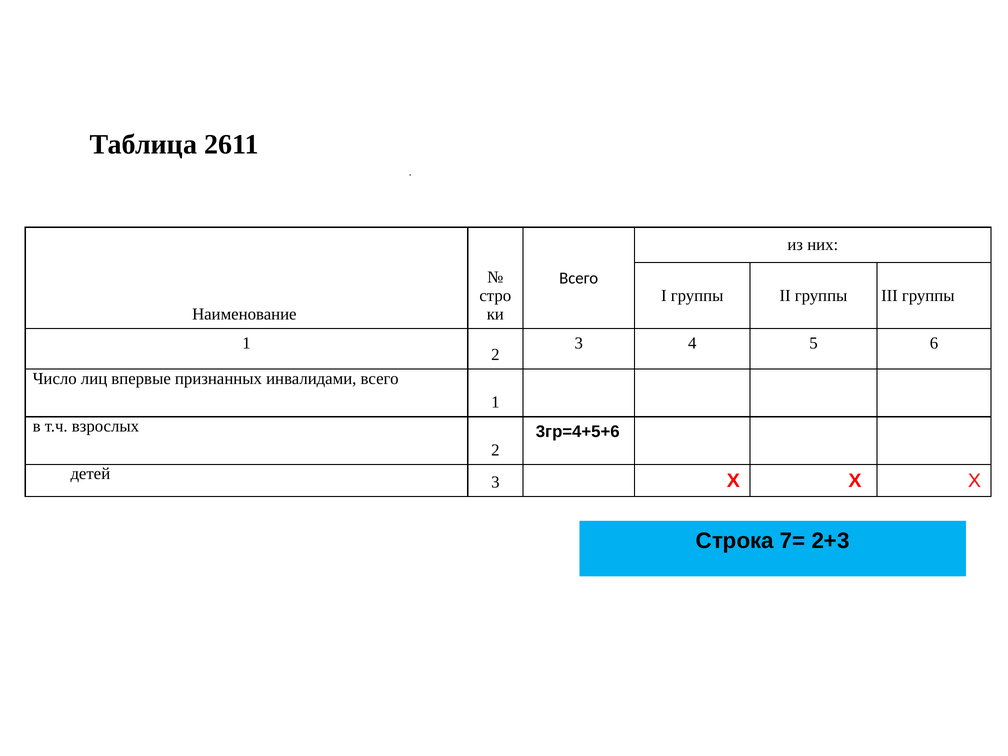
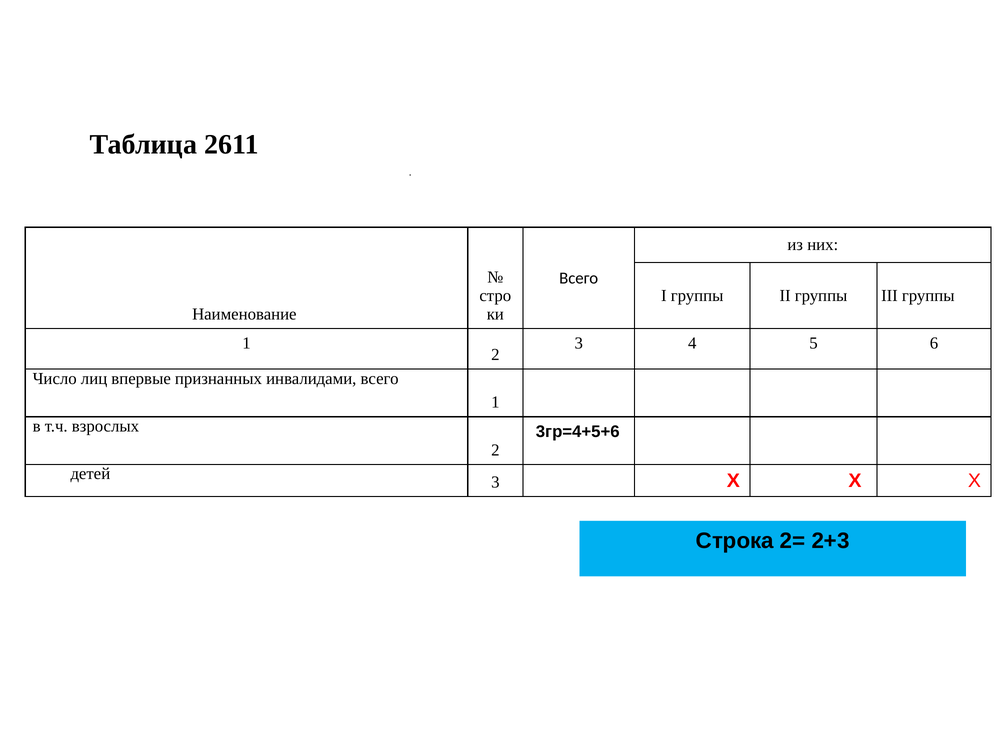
7=: 7= -> 2=
